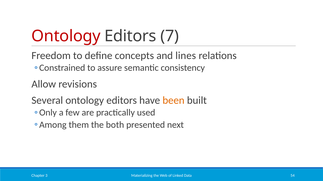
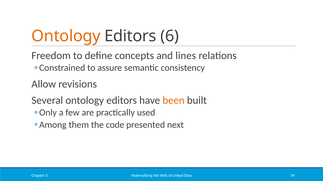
Ontology at (66, 36) colour: red -> orange
7: 7 -> 6
both: both -> code
